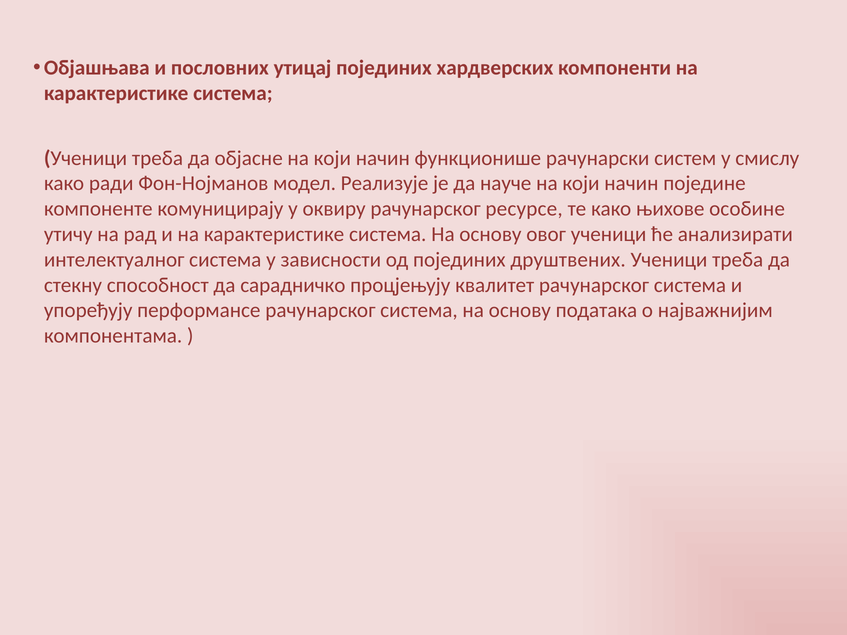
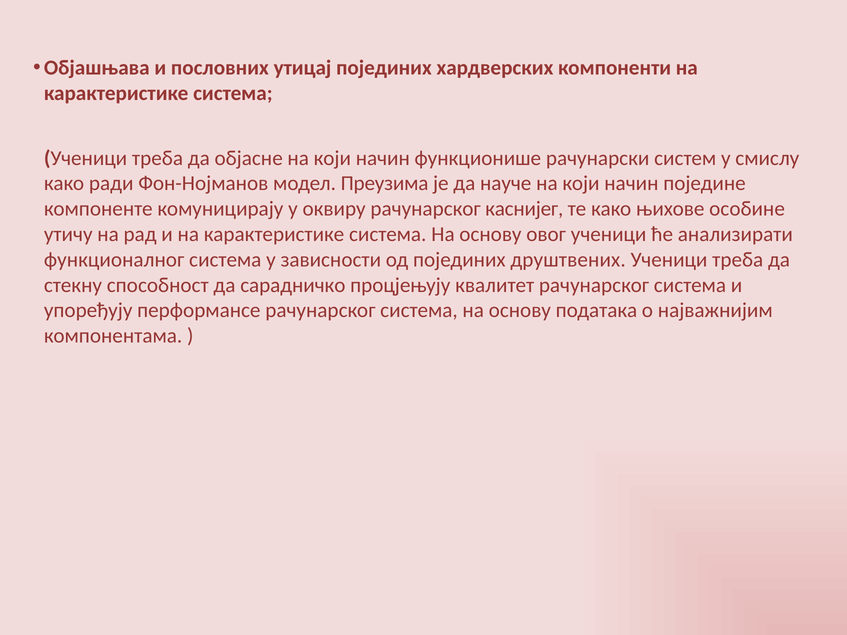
Реализује: Реализује -> Преузима
ресурсе: ресурсе -> каснијег
интелектуалног: интелектуалног -> функционалног
